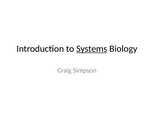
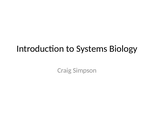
Systems underline: present -> none
